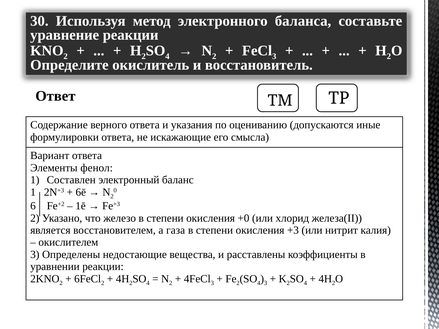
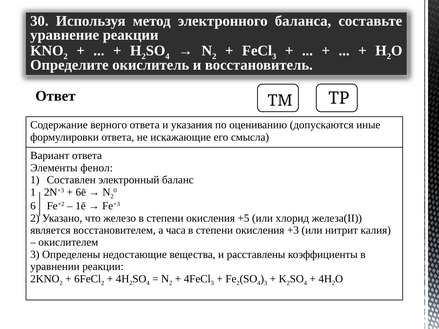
+0: +0 -> +5
газа: газа -> часа
